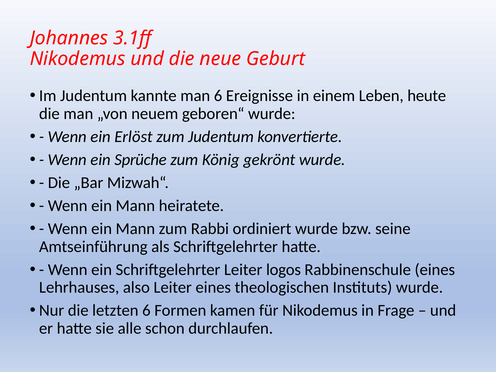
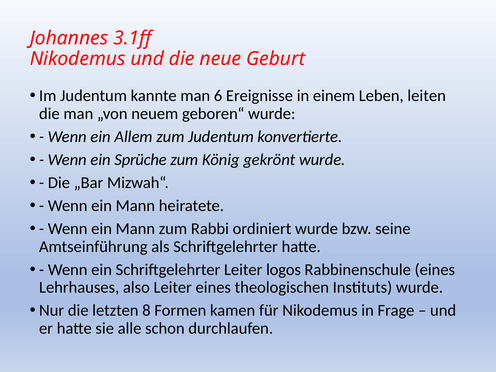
heute: heute -> leiten
Erlöst: Erlöst -> Allem
letzten 6: 6 -> 8
